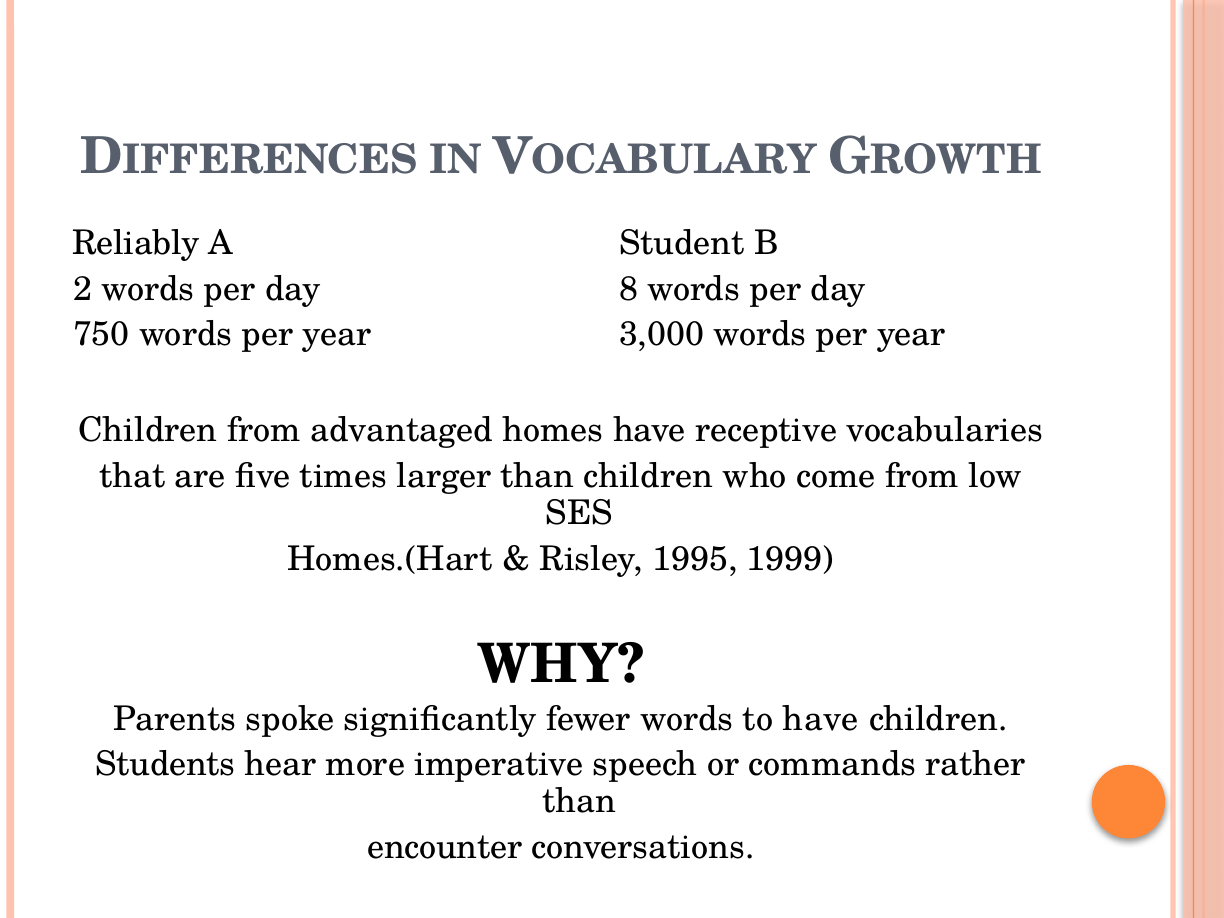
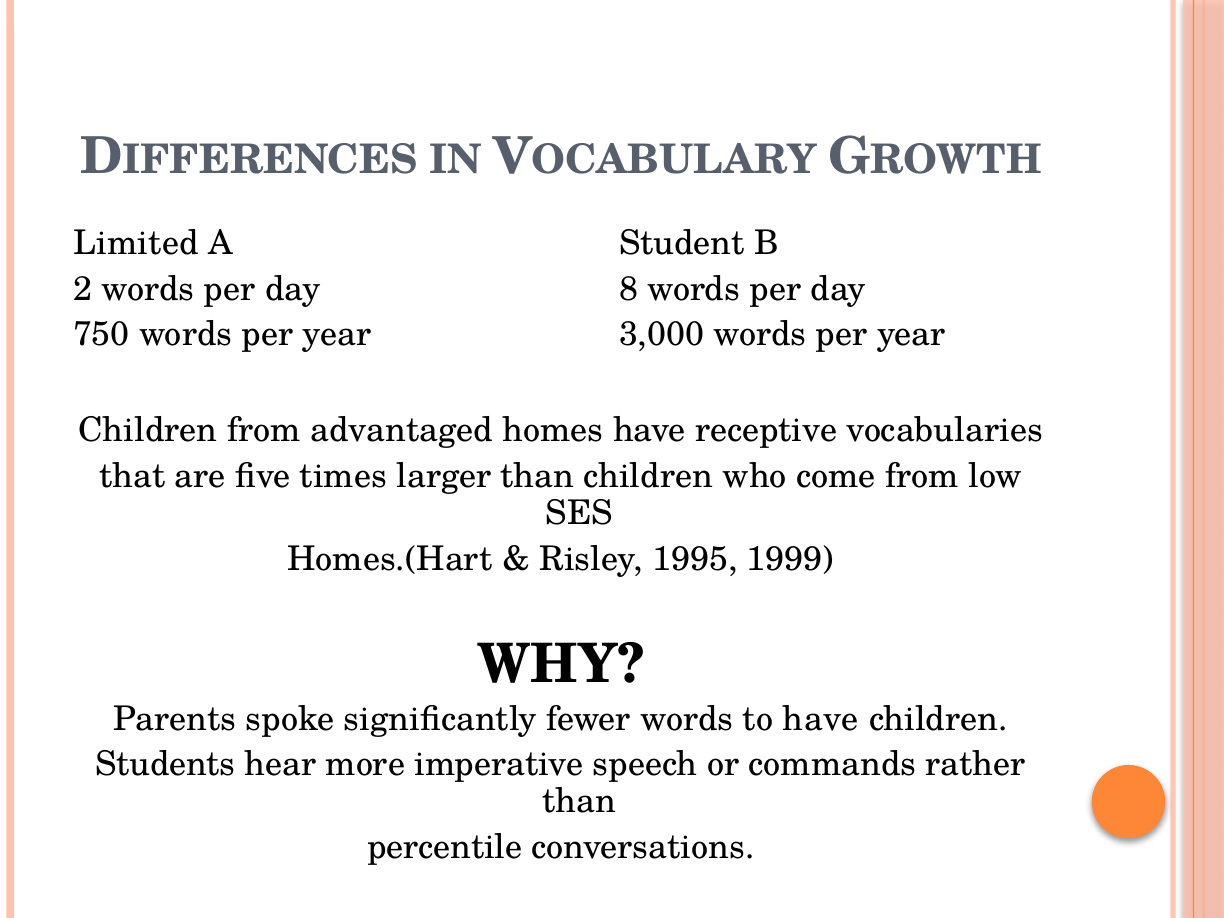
Reliably: Reliably -> Limited
encounter: encounter -> percentile
